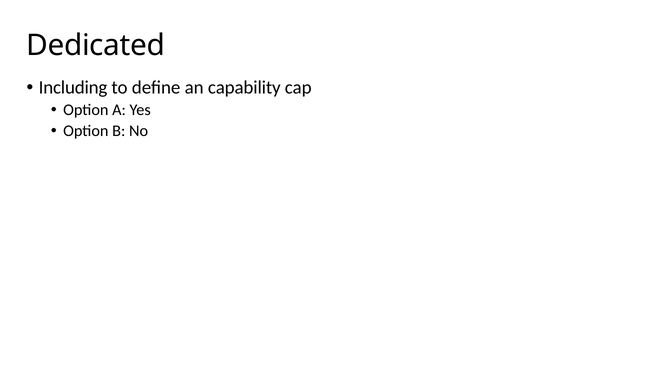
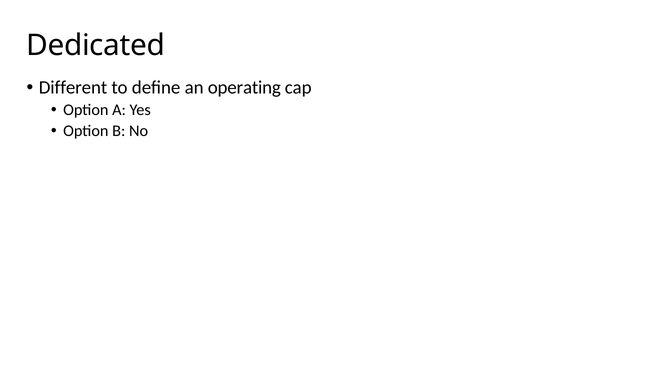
Including: Including -> Different
capability: capability -> operating
